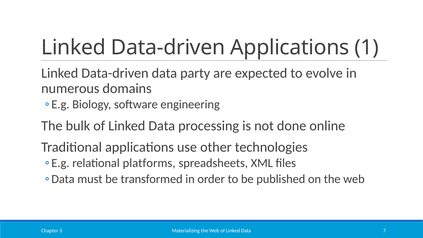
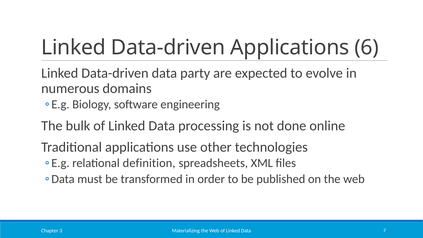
1: 1 -> 6
platforms: platforms -> definition
